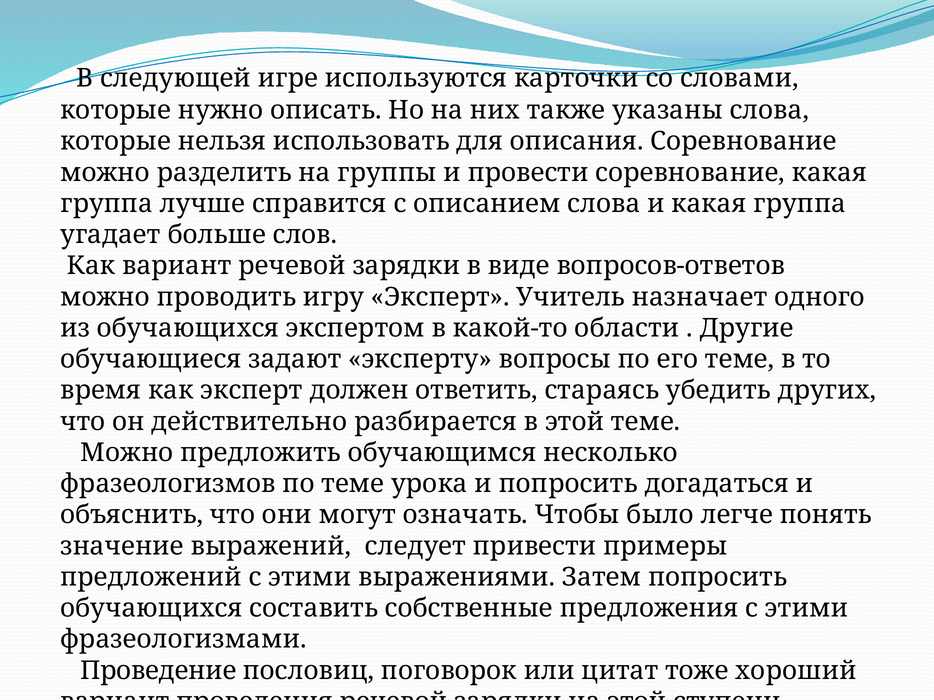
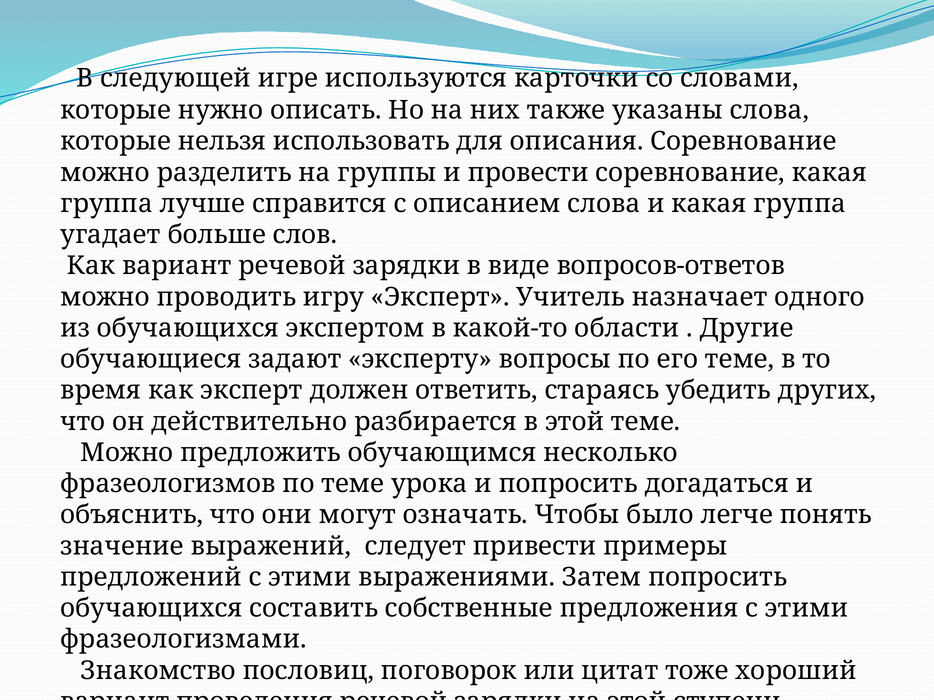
Проведение: Проведение -> Знакомство
